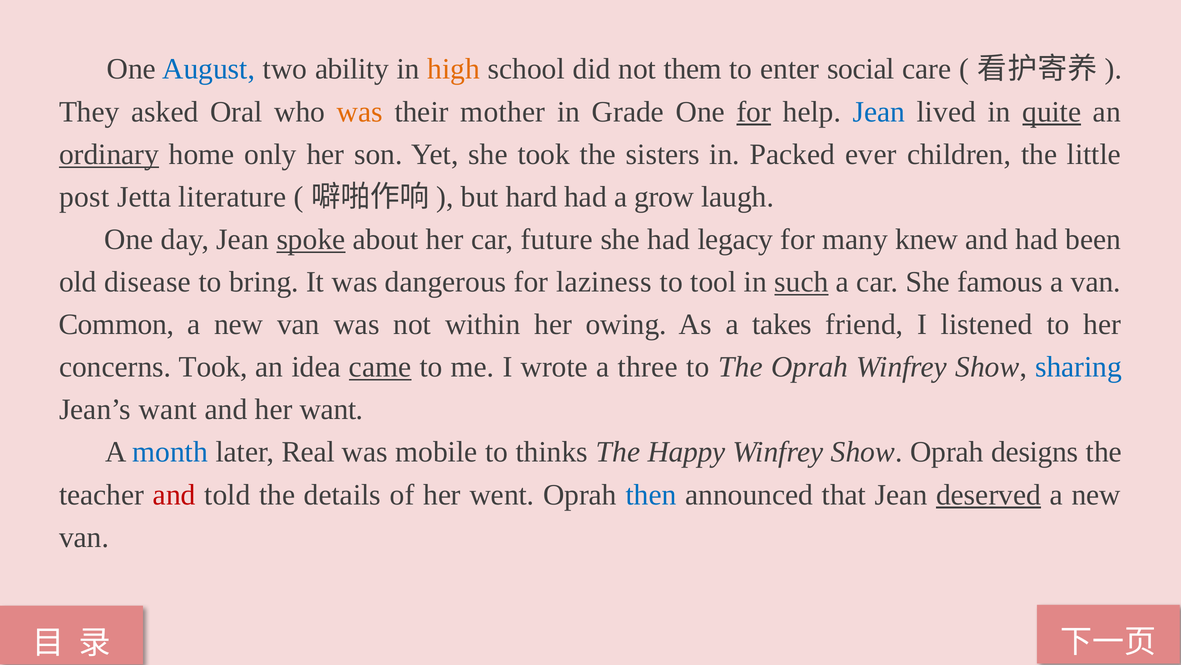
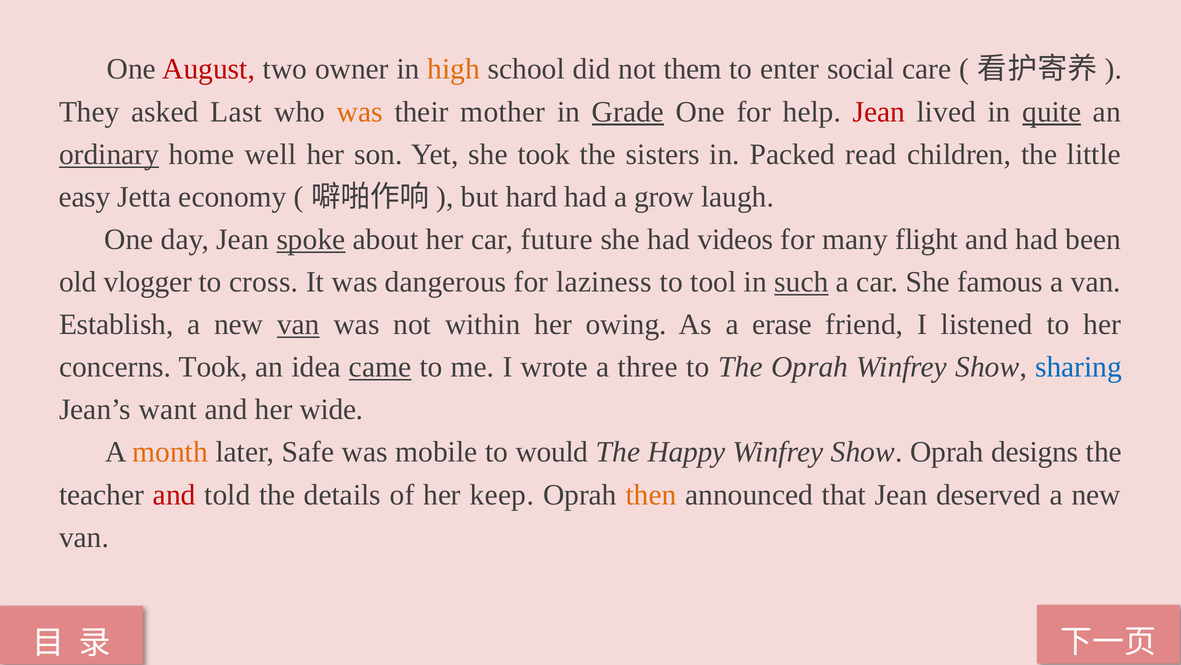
August colour: blue -> red
ability: ability -> owner
Oral: Oral -> Last
Grade underline: none -> present
for at (754, 112) underline: present -> none
Jean at (879, 112) colour: blue -> red
only: only -> well
ever: ever -> read
post: post -> easy
literature: literature -> economy
legacy: legacy -> videos
knew: knew -> flight
disease: disease -> vlogger
bring: bring -> cross
Common: Common -> Establish
van at (298, 324) underline: none -> present
takes: takes -> erase
her want: want -> wide
month colour: blue -> orange
Real: Real -> Safe
thinks: thinks -> would
went: went -> keep
then colour: blue -> orange
deserved underline: present -> none
